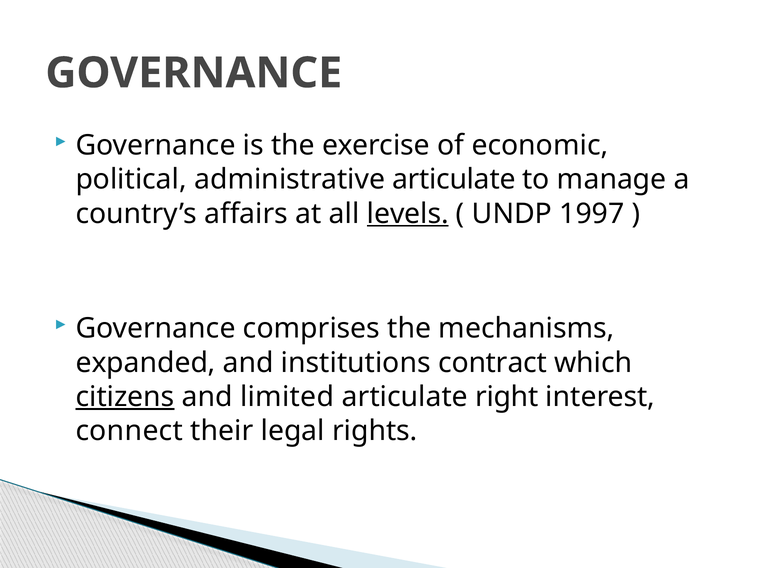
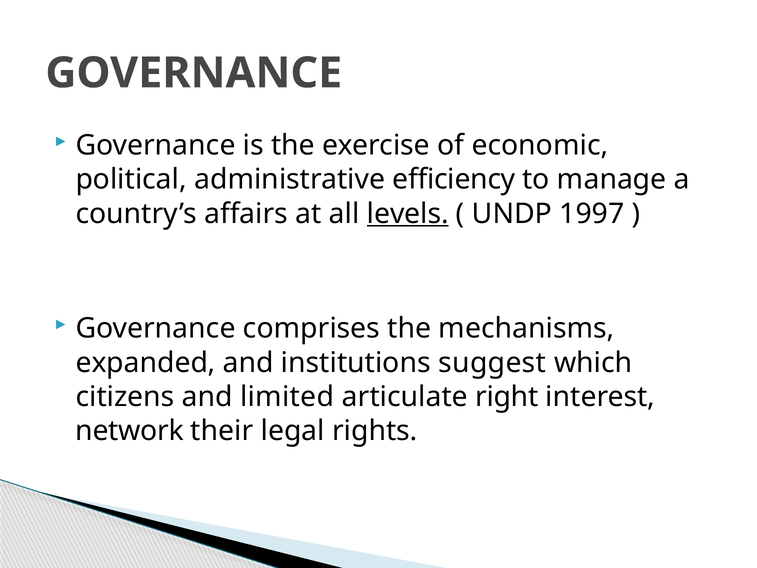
administrative articulate: articulate -> efficiency
contract: contract -> suggest
citizens underline: present -> none
connect: connect -> network
